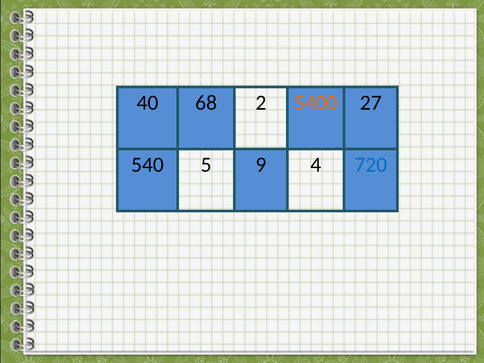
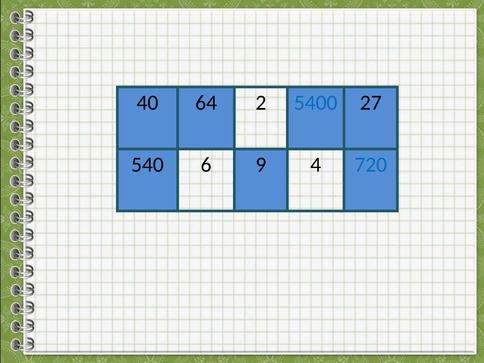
68: 68 -> 64
5400 colour: orange -> blue
5: 5 -> 6
